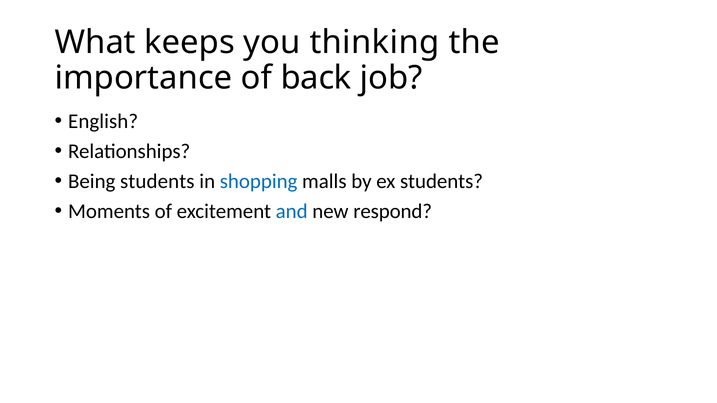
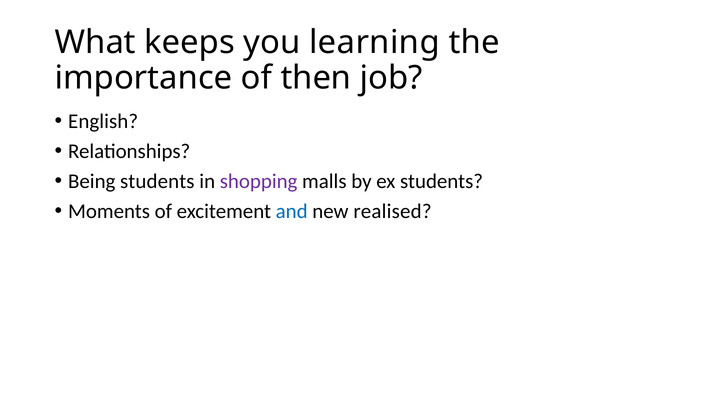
thinking: thinking -> learning
back: back -> then
shopping colour: blue -> purple
respond: respond -> realised
